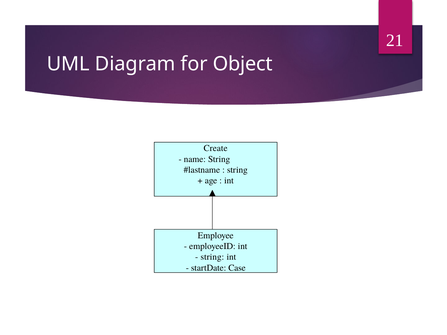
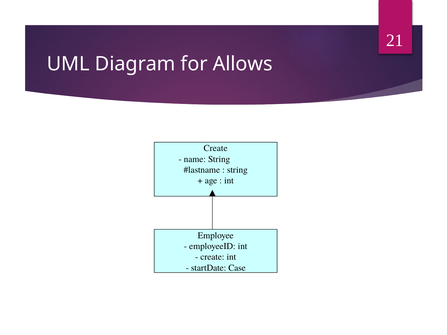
Object: Object -> Allows
string at (212, 257): string -> create
